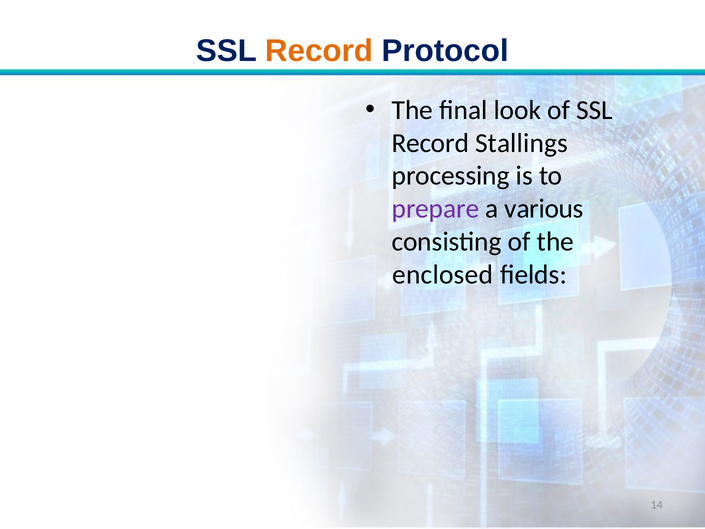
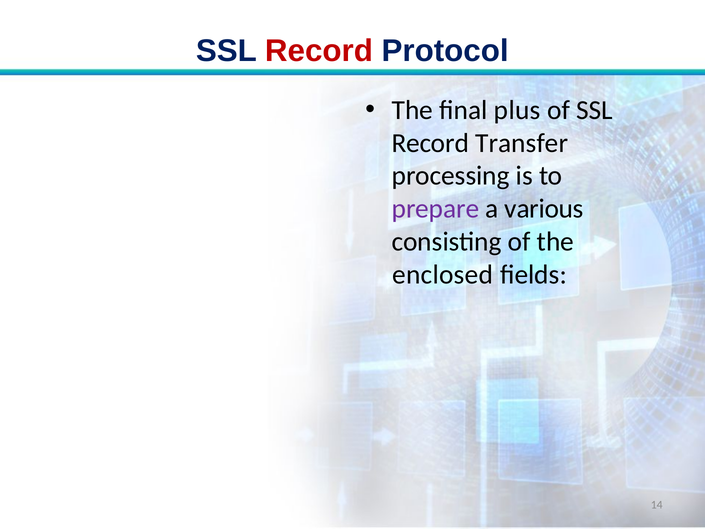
Record at (319, 51) colour: orange -> red
look: look -> plus
Stallings: Stallings -> Transfer
